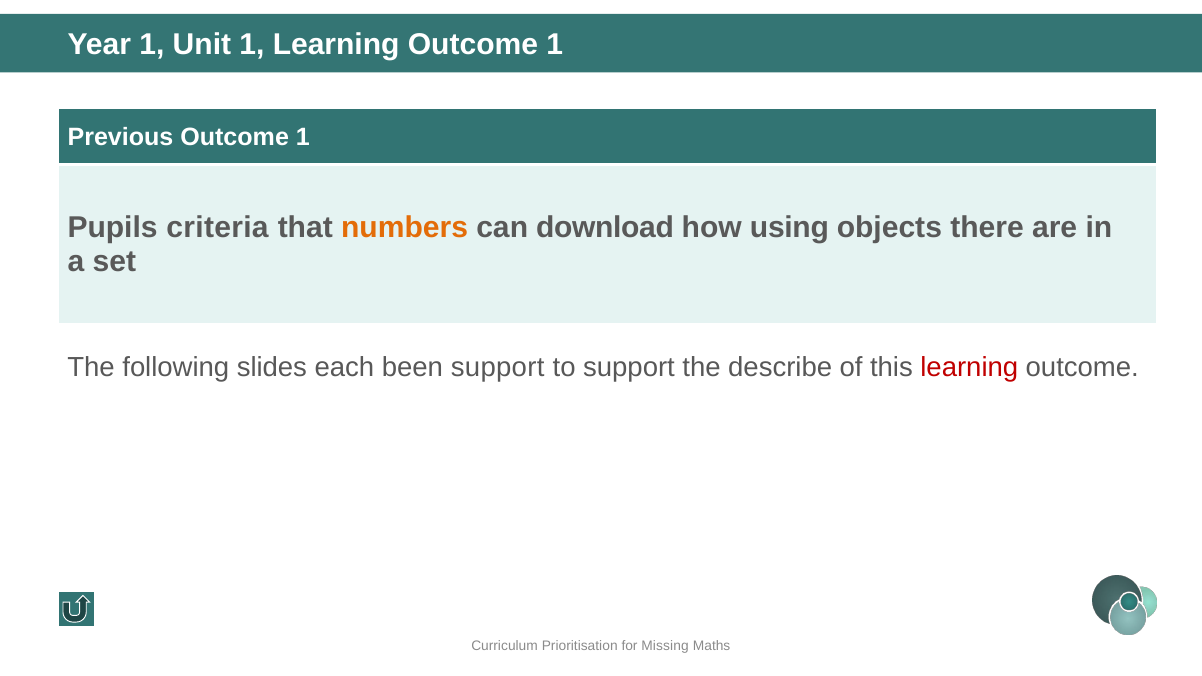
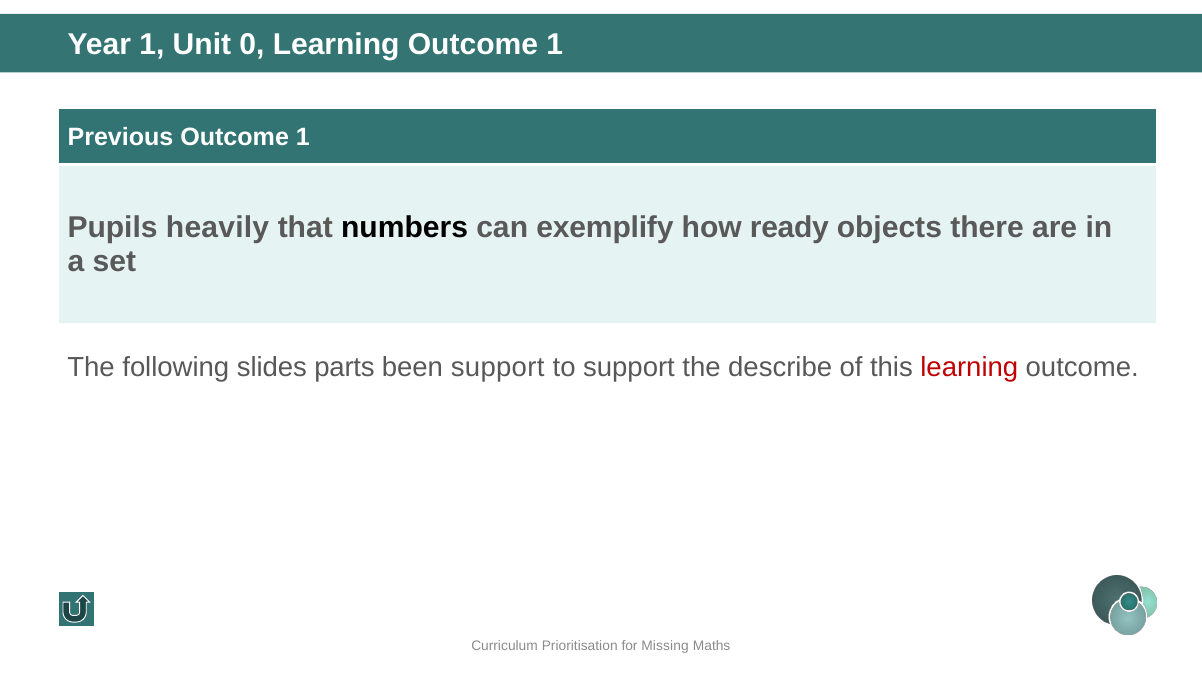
Unit 1: 1 -> 0
criteria: criteria -> heavily
numbers colour: orange -> black
download: download -> exemplify
using: using -> ready
each: each -> parts
